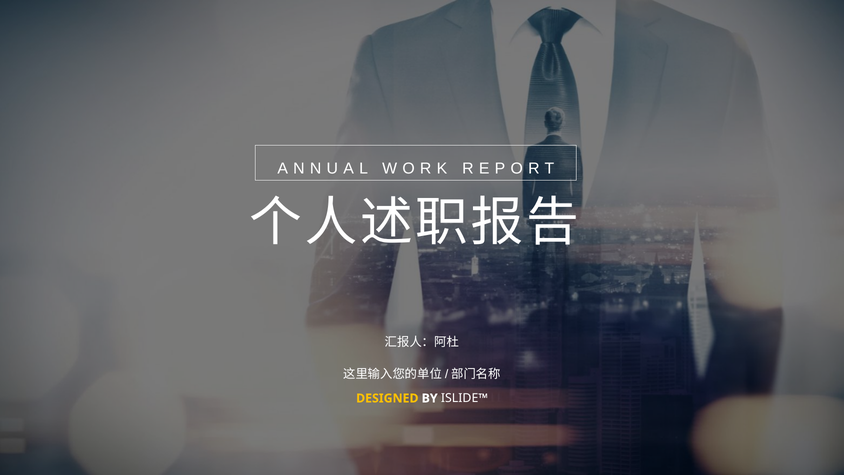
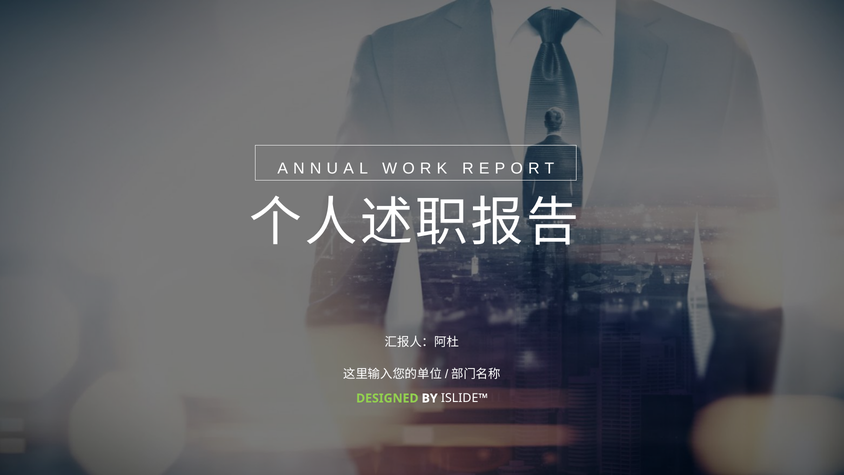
DESIGNED colour: yellow -> light green
